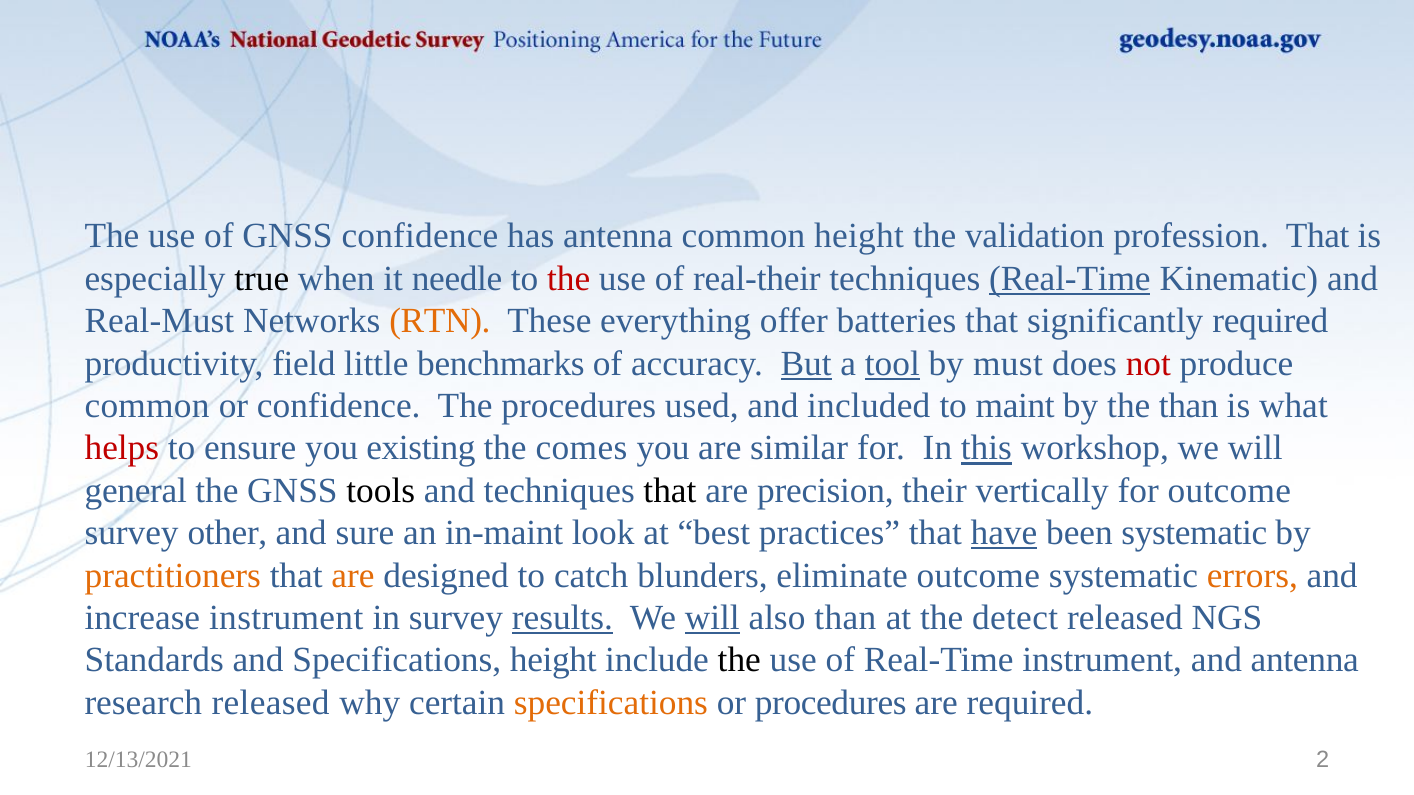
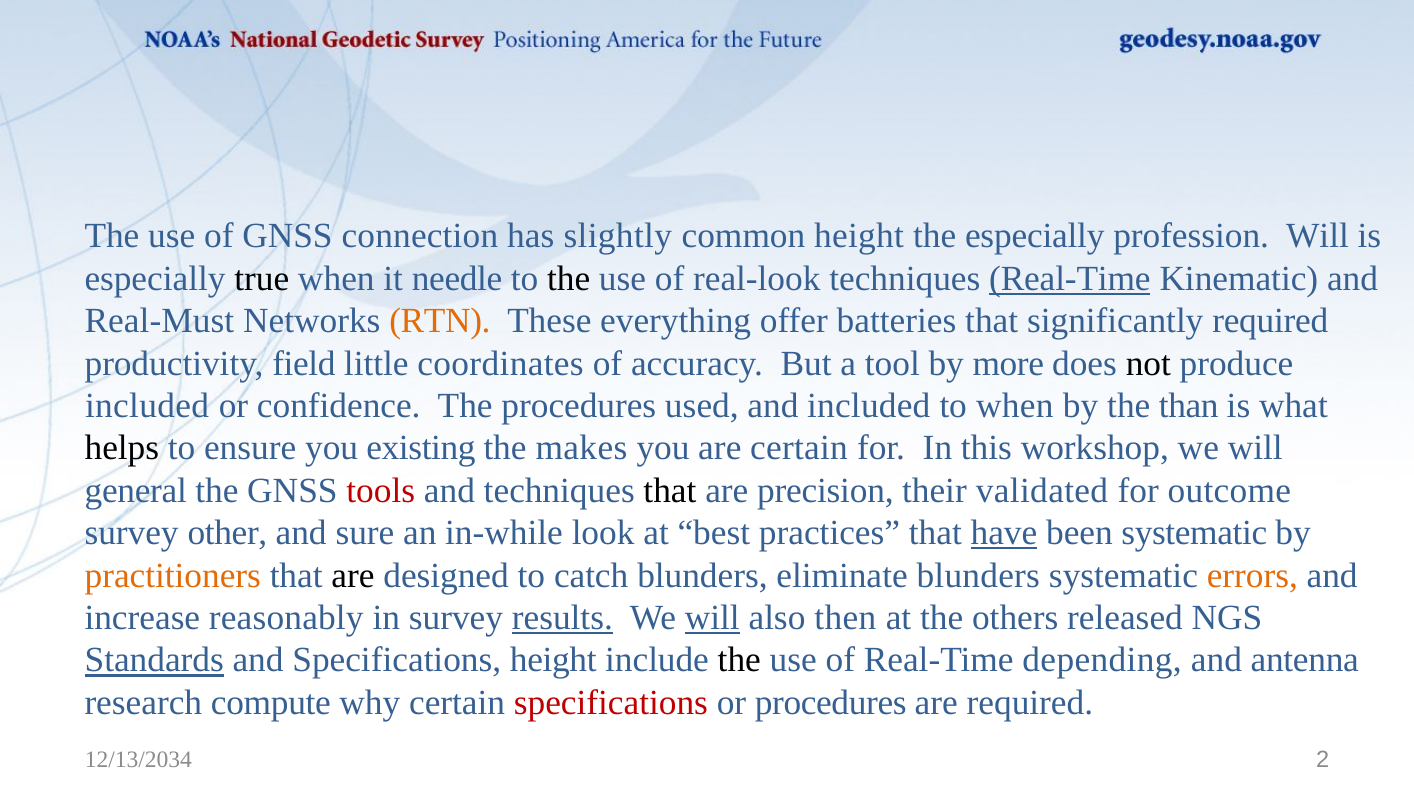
GNSS confidence: confidence -> connection
has antenna: antenna -> slightly
the validation: validation -> especially
profession That: That -> Will
the at (569, 279) colour: red -> black
real-their: real-their -> real-look
benchmarks: benchmarks -> coordinates
But underline: present -> none
tool underline: present -> none
must: must -> more
not colour: red -> black
common at (147, 406): common -> included
to maint: maint -> when
helps colour: red -> black
comes: comes -> makes
are similar: similar -> certain
this underline: present -> none
tools colour: black -> red
vertically: vertically -> validated
in-maint: in-maint -> in-while
are at (353, 576) colour: orange -> black
eliminate outcome: outcome -> blunders
increase instrument: instrument -> reasonably
also than: than -> then
detect: detect -> others
Standards underline: none -> present
Real-Time instrument: instrument -> depending
research released: released -> compute
specifications at (611, 703) colour: orange -> red
12/13/2021: 12/13/2021 -> 12/13/2034
